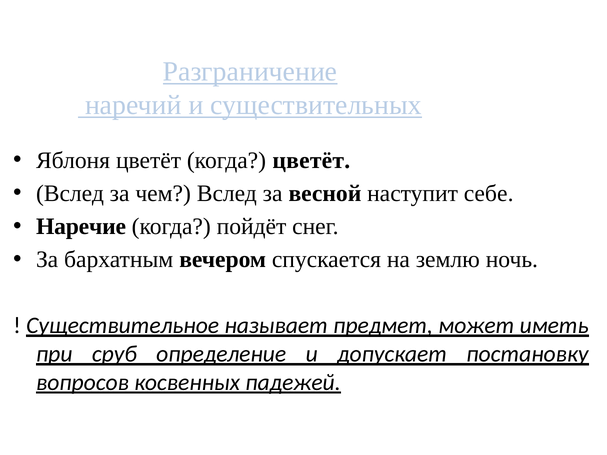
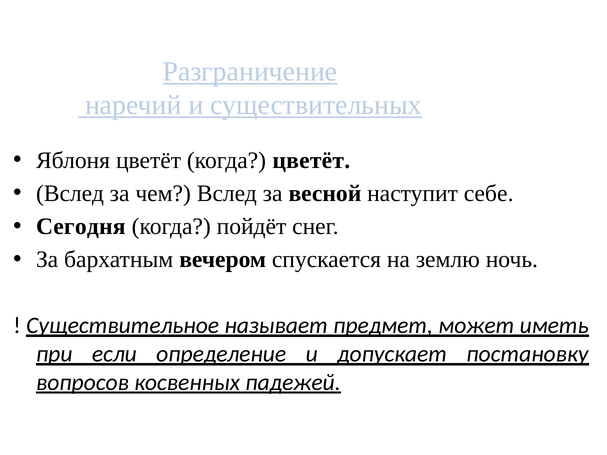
Наречие: Наречие -> Сегодня
сруб: сруб -> если
